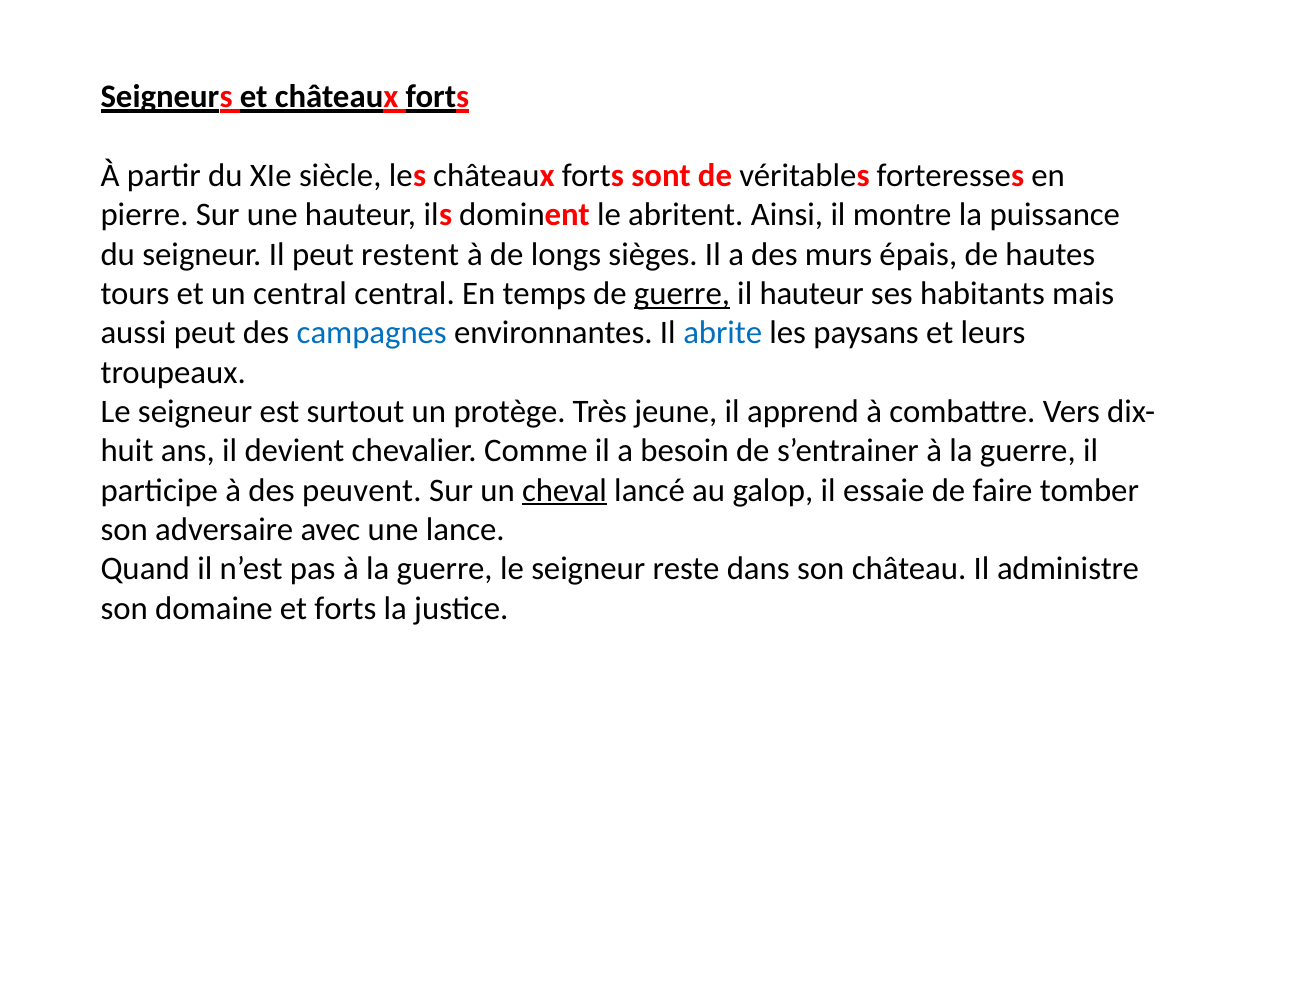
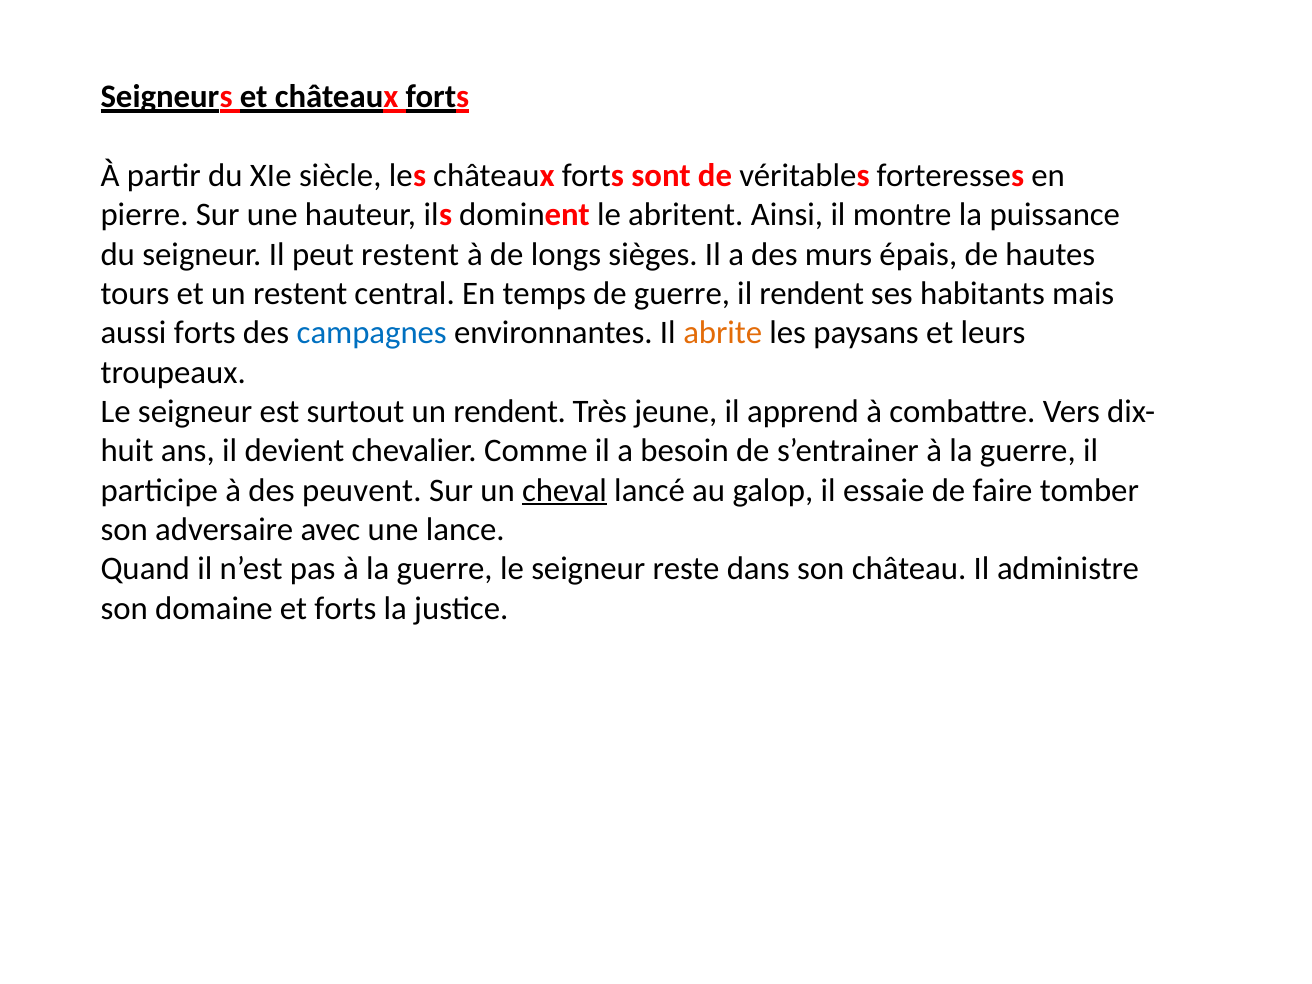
un central: central -> restent
guerre at (682, 294) underline: present -> none
il hauteur: hauteur -> rendent
aussi peut: peut -> forts
abrite colour: blue -> orange
un protège: protège -> rendent
